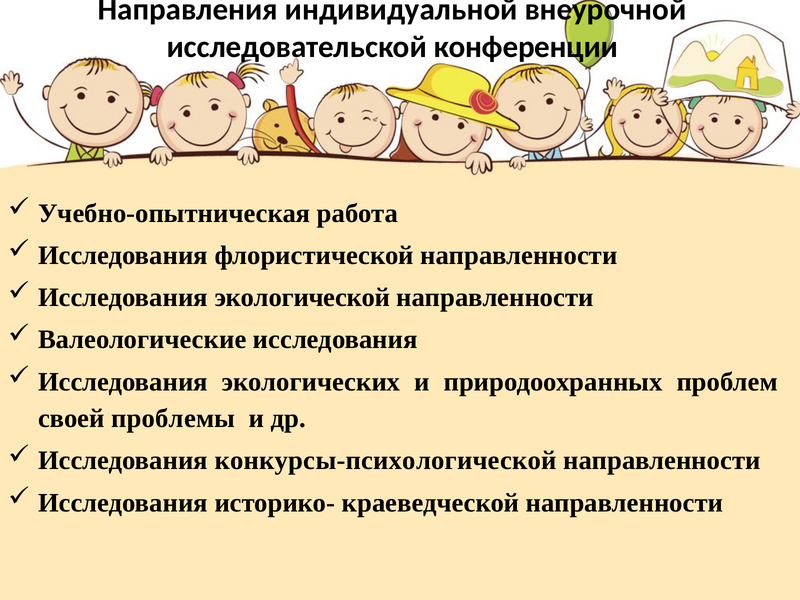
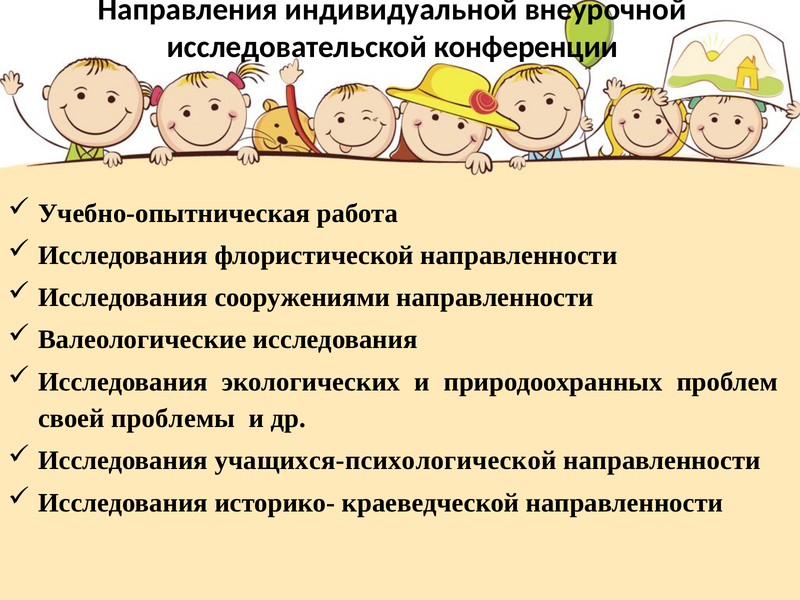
экологической: экологической -> сооружениями
конкурсы-психологической: конкурсы-психологической -> учащихся-психологической
